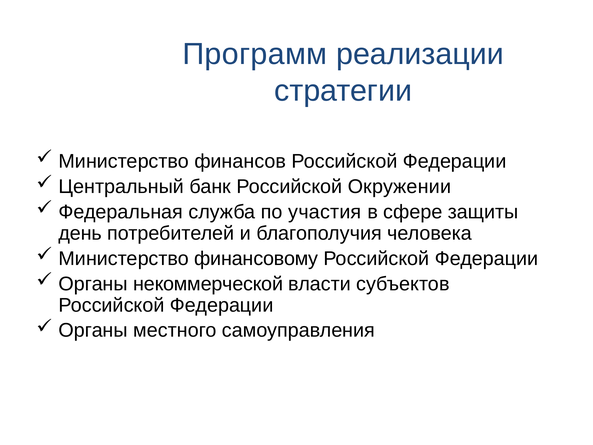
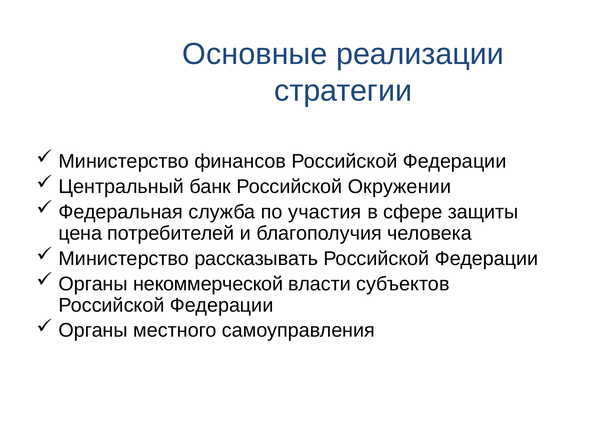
Программ: Программ -> Основные
день: день -> цена
финансовому: финансовому -> рассказывать
